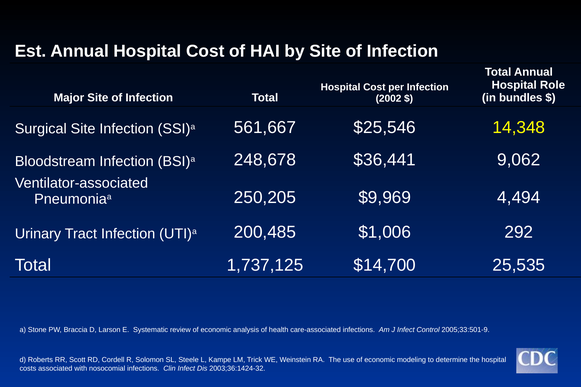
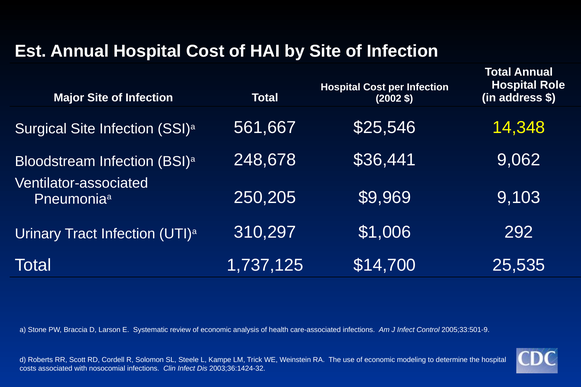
bundles: bundles -> address
4,494: 4,494 -> 9,103
200,485: 200,485 -> 310,297
